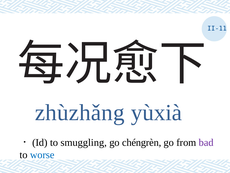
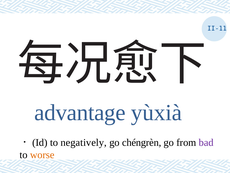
zhùzhǎng: zhùzhǎng -> advantage
smuggling: smuggling -> negatively
worse colour: blue -> orange
